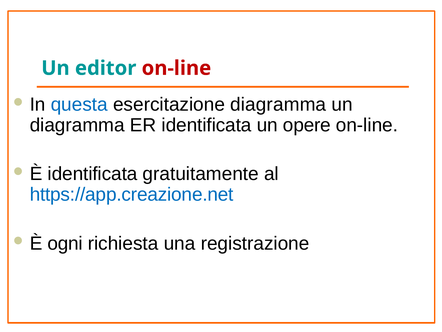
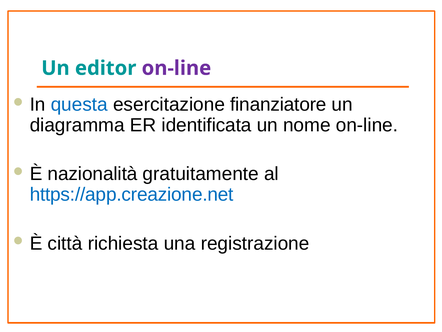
on-line at (176, 68) colour: red -> purple
esercitazione diagramma: diagramma -> finanziatore
opere: opere -> nome
È identificata: identificata -> nazionalità
ogni: ogni -> città
